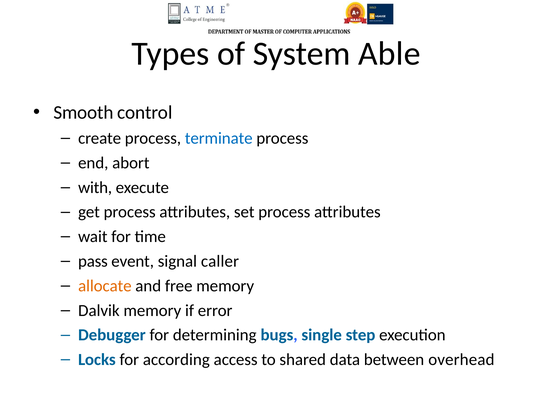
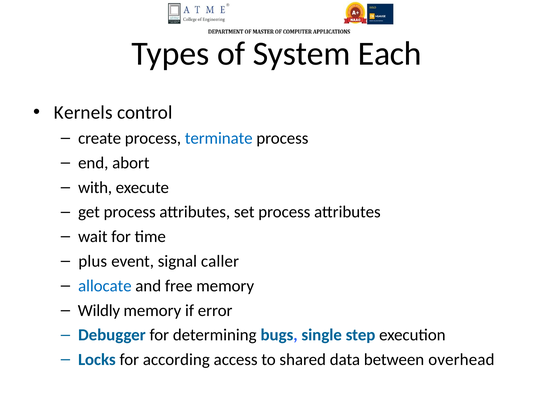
Able: Able -> Each
Smooth: Smooth -> Kernels
pass: pass -> plus
allocate colour: orange -> blue
Dalvik: Dalvik -> Wildly
